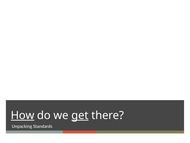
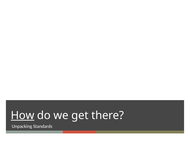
get underline: present -> none
